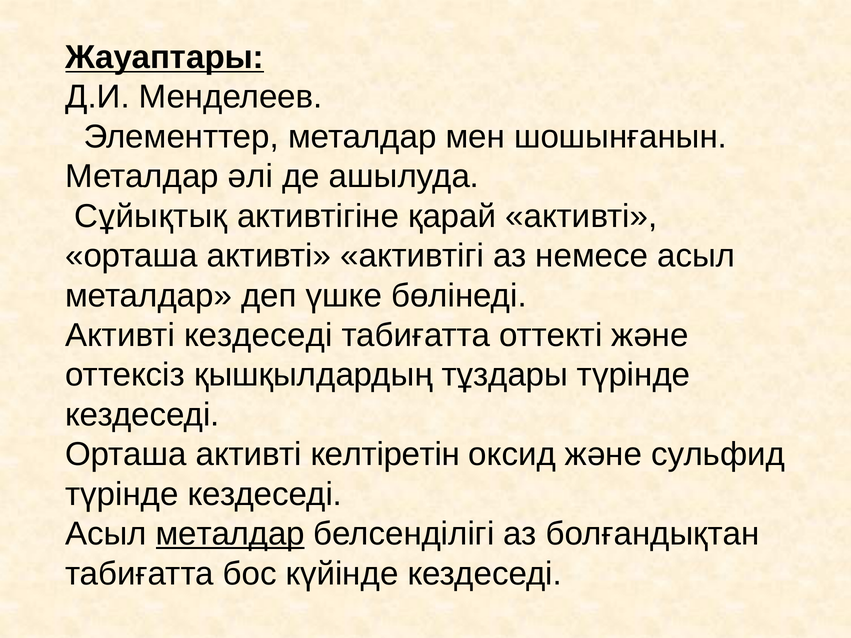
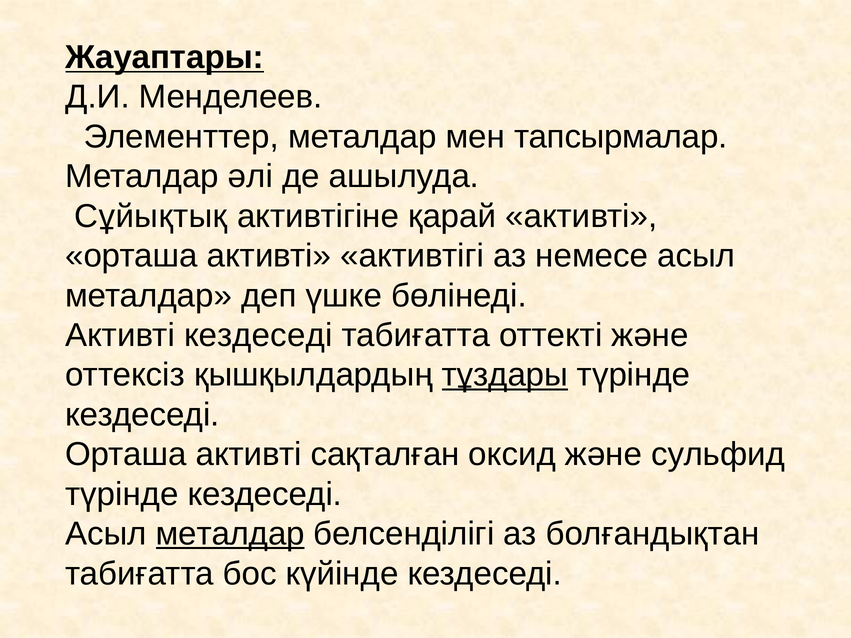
шошынғанын: шошынғанын -> тапсырмалар
тұздары underline: none -> present
келтіретін: келтіретін -> сақталған
